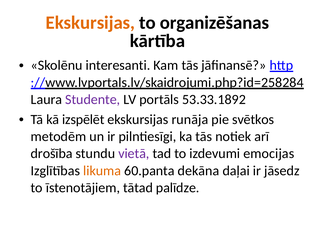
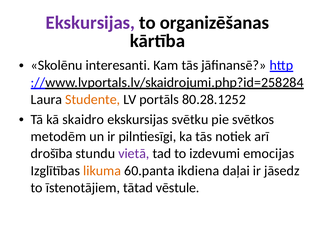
Ekskursijas at (90, 23) colour: orange -> purple
Studente colour: purple -> orange
53.33.1892: 53.33.1892 -> 80.28.1252
izspēlēt: izspēlēt -> skaidro
runāja: runāja -> svētku
dekāna: dekāna -> ikdiena
palīdze: palīdze -> vēstule
